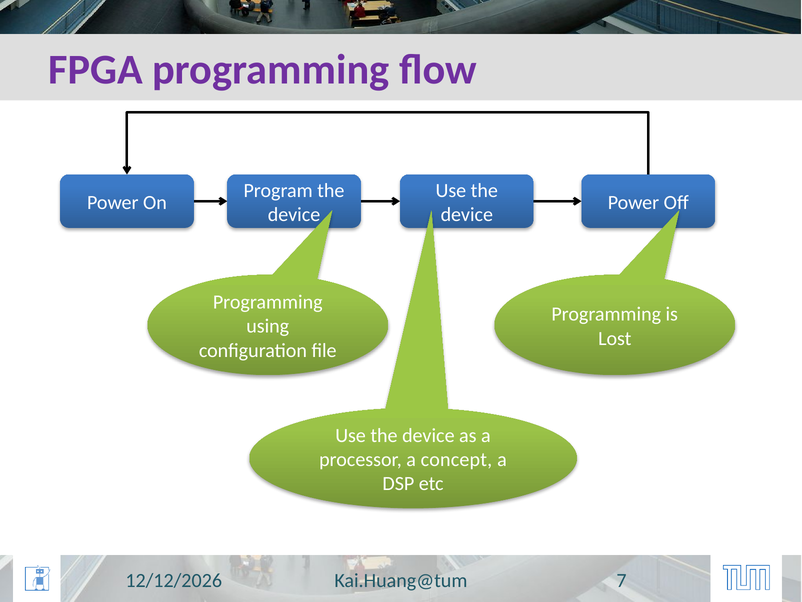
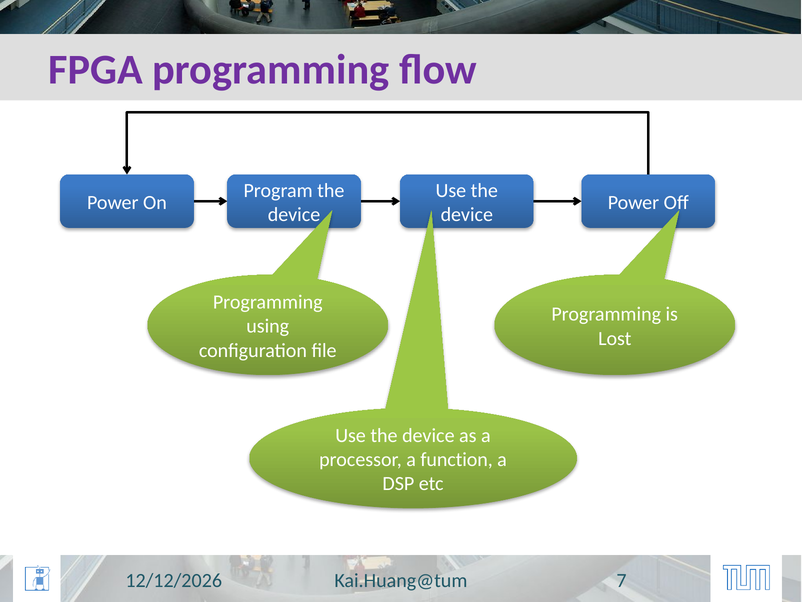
concept: concept -> function
